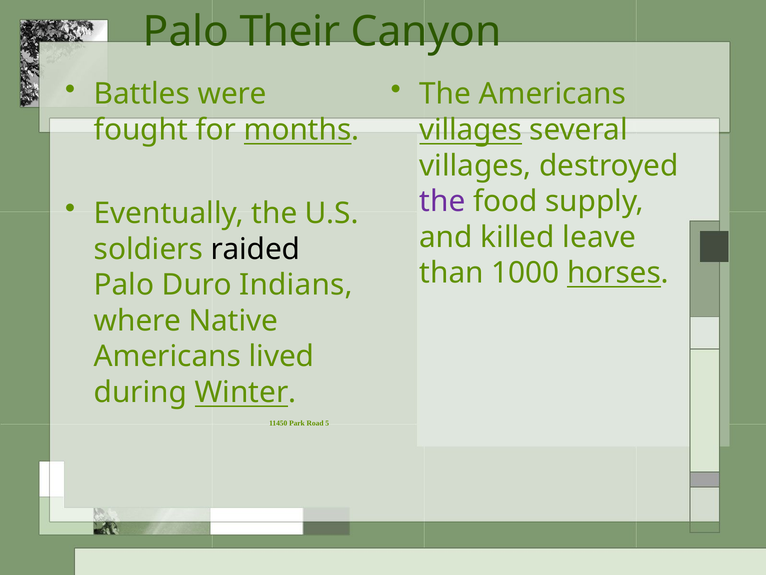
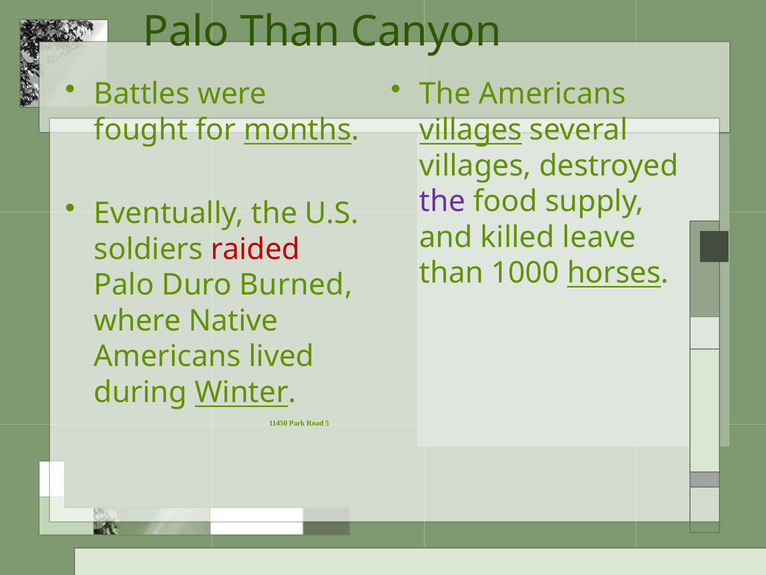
Palo Their: Their -> Than
raided colour: black -> red
Indians: Indians -> Burned
